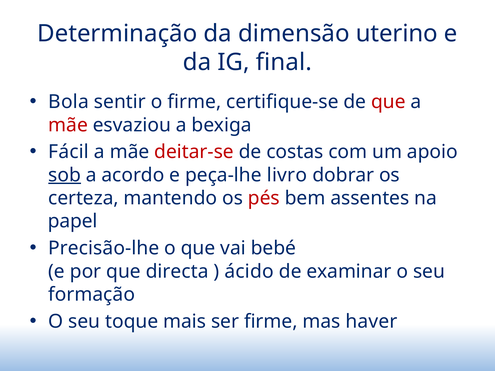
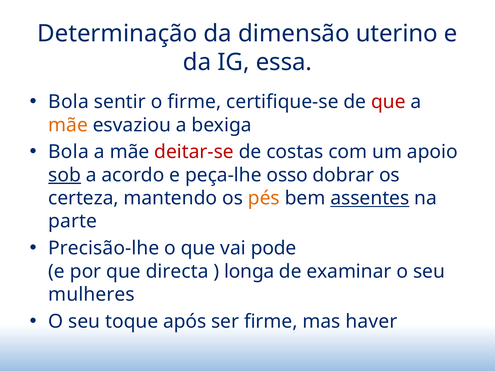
final: final -> essa
mãe at (68, 125) colour: red -> orange
Fácil at (69, 152): Fácil -> Bola
livro: livro -> osso
pés colour: red -> orange
assentes underline: none -> present
papel: papel -> parte
bebé: bebé -> pode
ácido: ácido -> longa
formação: formação -> mulheres
mais: mais -> após
